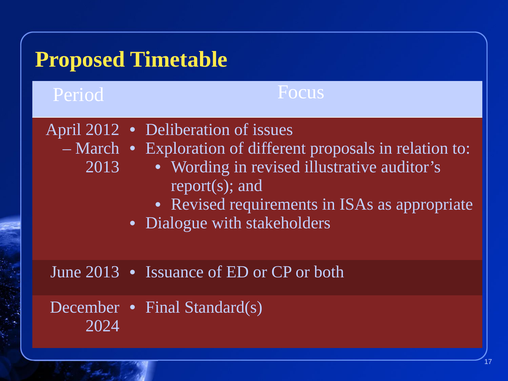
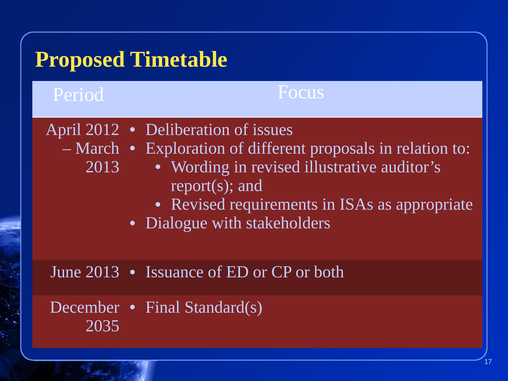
2024: 2024 -> 2035
